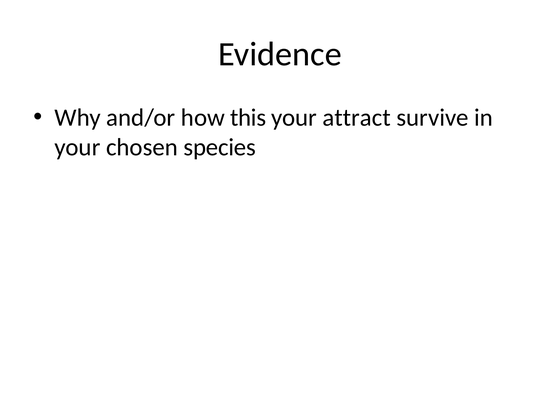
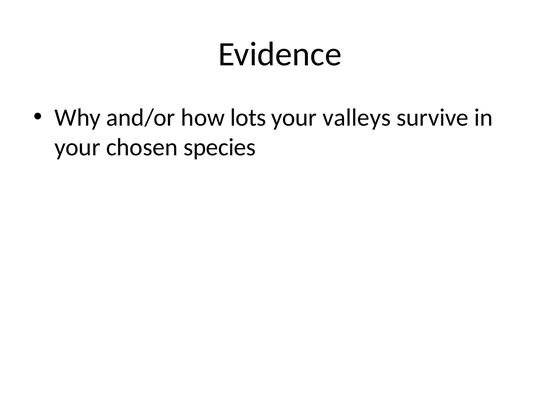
this: this -> lots
attract: attract -> valleys
